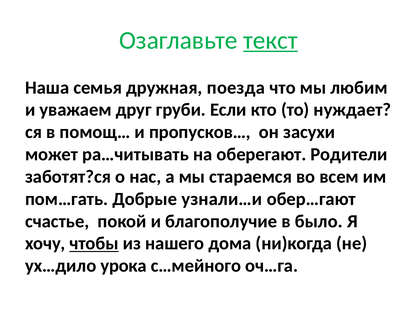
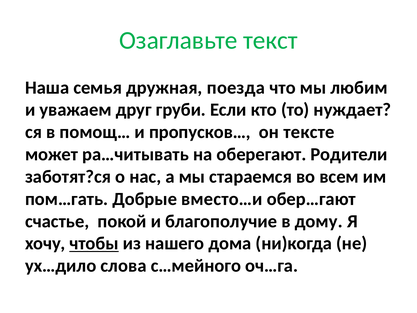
текст underline: present -> none
засухи: засухи -> тексте
узнали…и: узнали…и -> вместо…и
было: было -> дому
урока: урока -> слова
